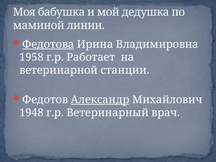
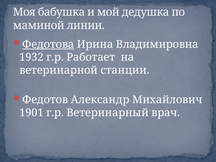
1958: 1958 -> 1932
Александр underline: present -> none
1948: 1948 -> 1901
